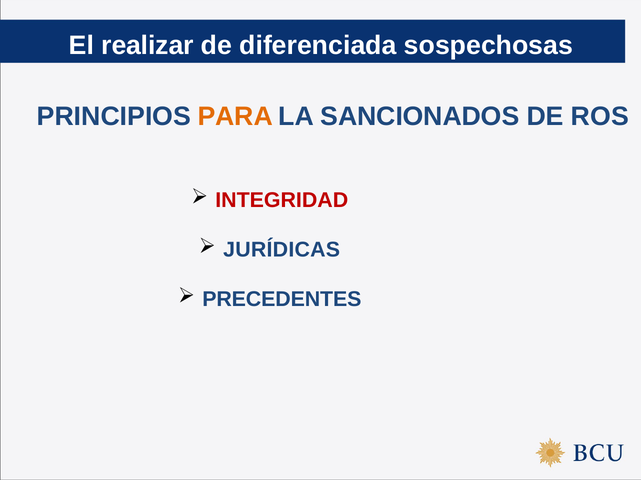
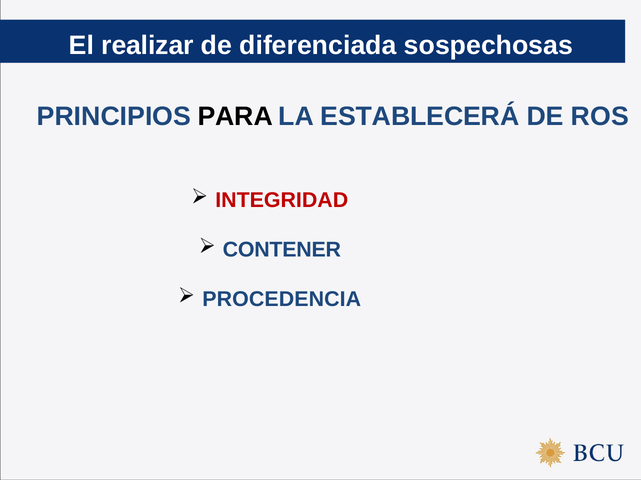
PARA colour: orange -> black
SANCIONADOS: SANCIONADOS -> ESTABLECERÁ
JURÍDICAS: JURÍDICAS -> CONTENER
PRECEDENTES: PRECEDENTES -> PROCEDENCIA
